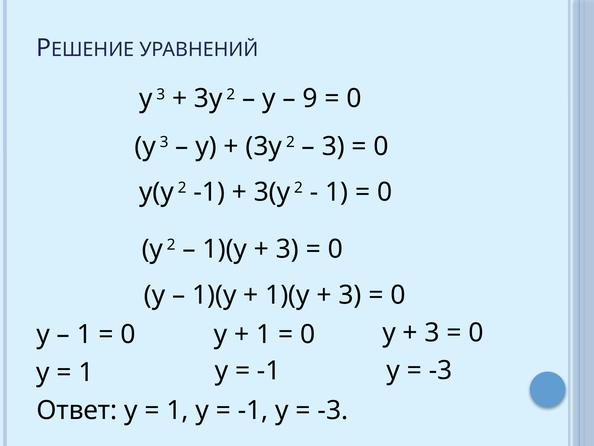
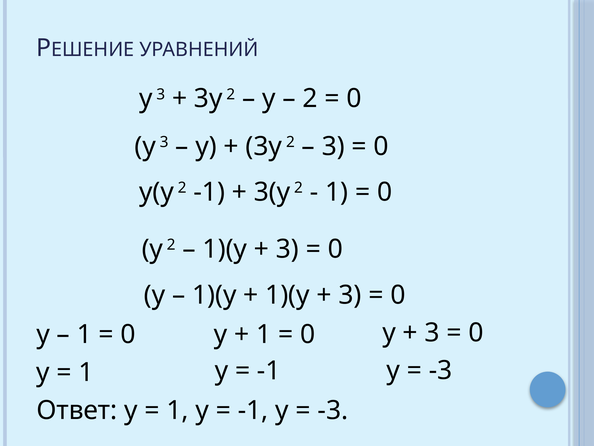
9 at (310, 98): 9 -> 2
